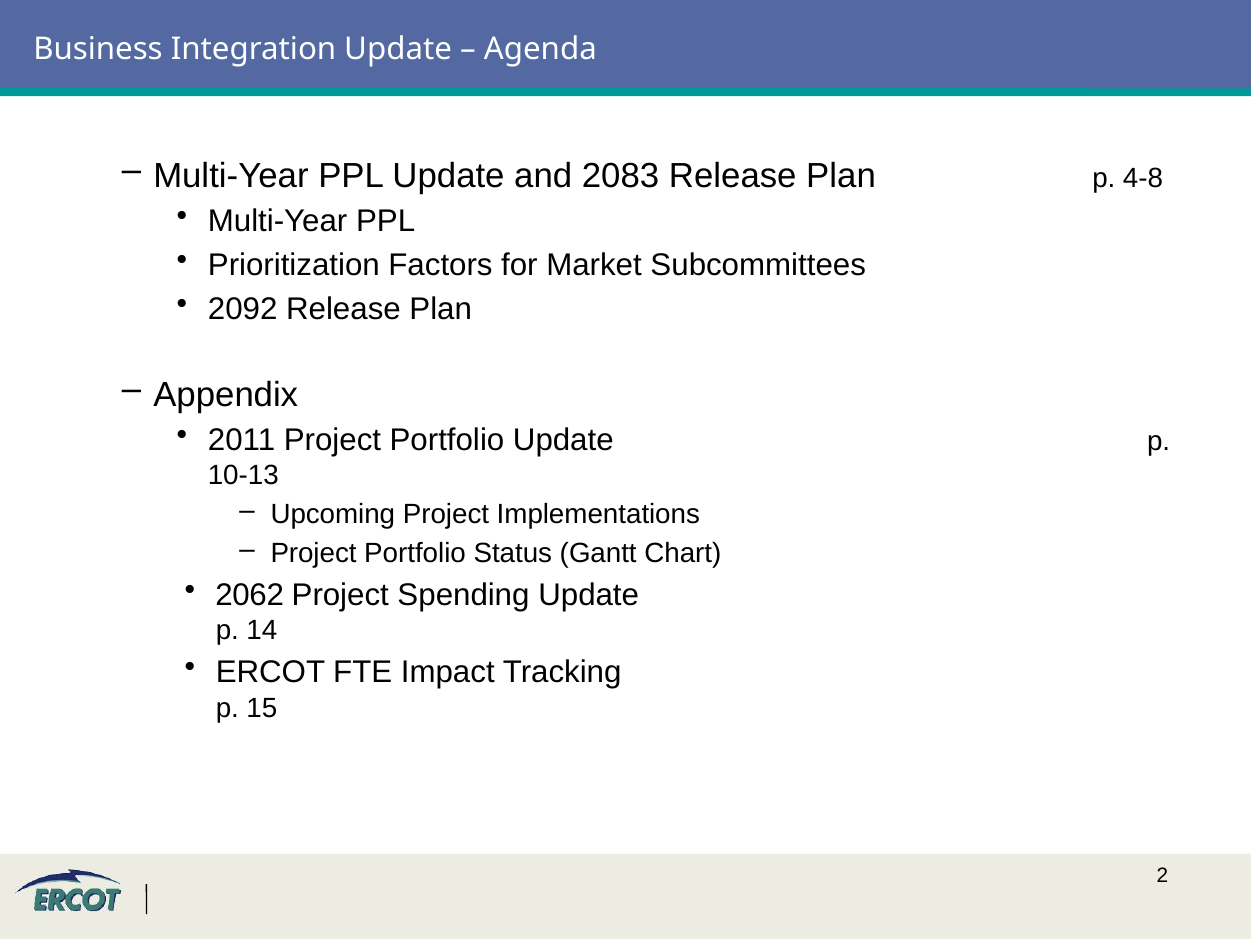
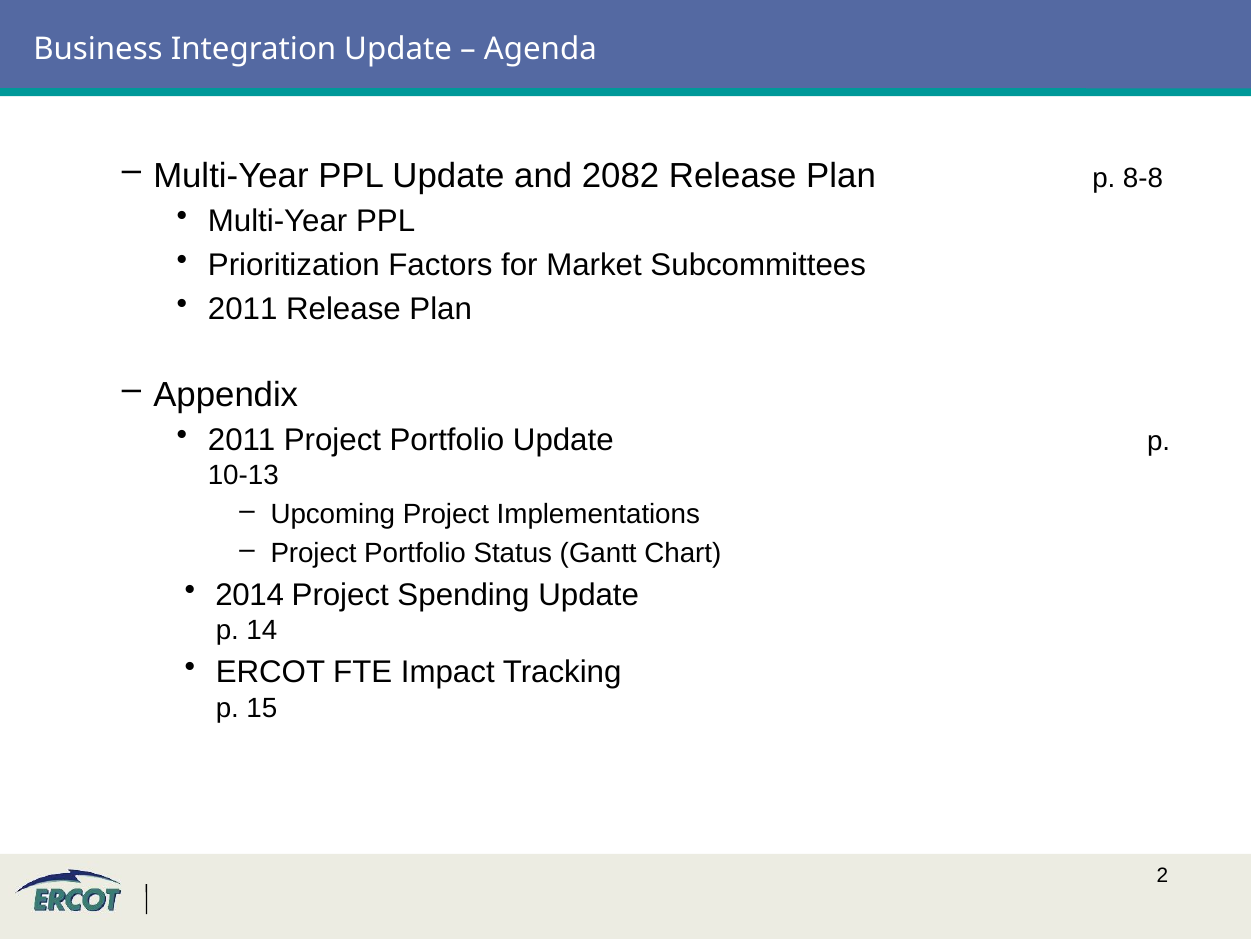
2083: 2083 -> 2082
4-8: 4-8 -> 8-8
2092 at (243, 309): 2092 -> 2011
2062: 2062 -> 2014
